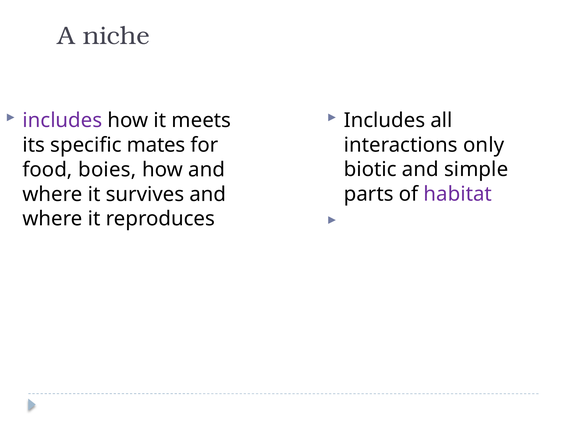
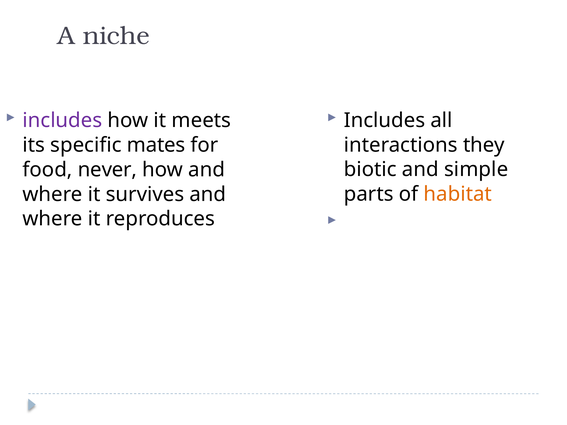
only: only -> they
boies: boies -> never
habitat colour: purple -> orange
